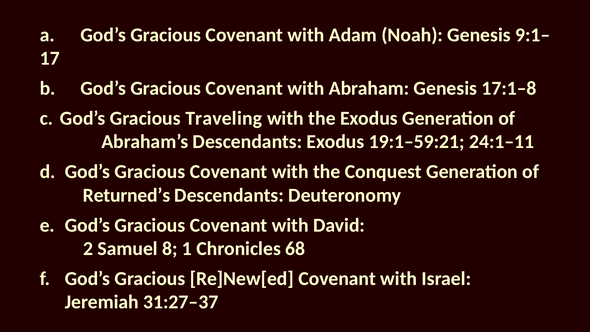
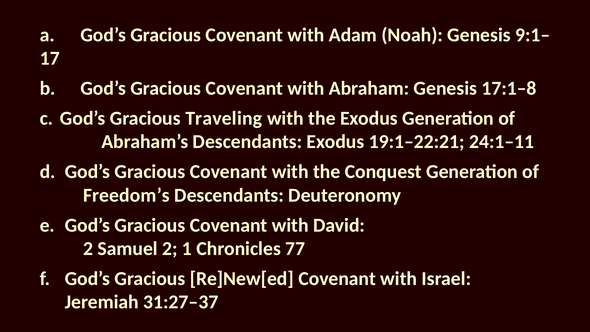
19:1–59:21: 19:1–59:21 -> 19:1–22:21
Returned’s: Returned’s -> Freedom’s
Samuel 8: 8 -> 2
68: 68 -> 77
